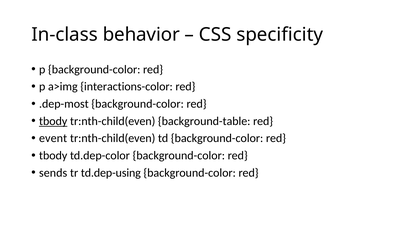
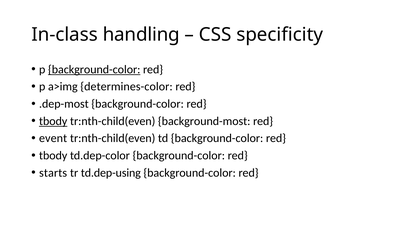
behavior: behavior -> handling
background-color at (94, 69) underline: none -> present
interactions-color: interactions-color -> determines-color
background-table: background-table -> background-most
sends: sends -> starts
